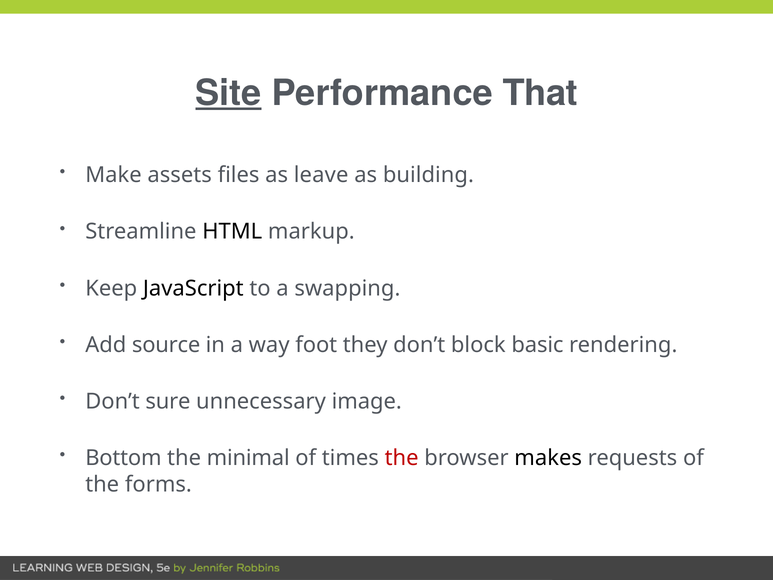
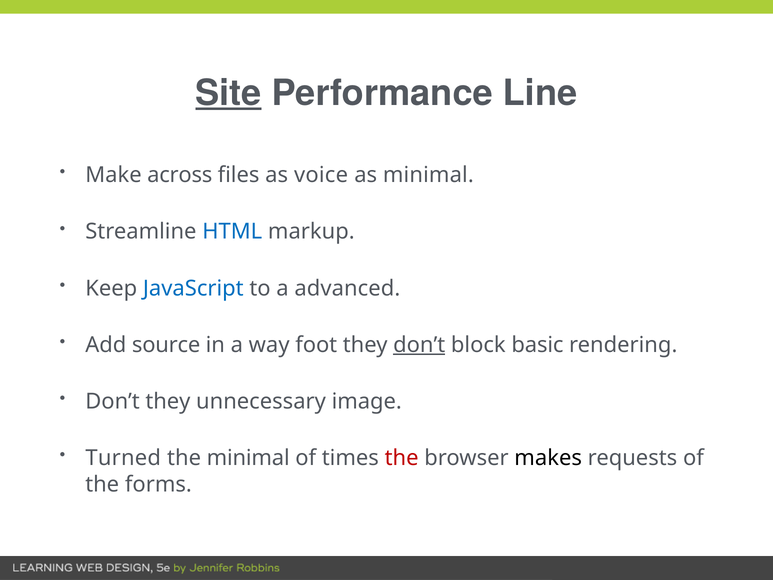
That: That -> Line
assets: assets -> across
leave: leave -> voice
as building: building -> minimal
HTML colour: black -> blue
JavaScript colour: black -> blue
swapping: swapping -> advanced
don’t at (419, 345) underline: none -> present
Don’t sure: sure -> they
Bottom: Bottom -> Turned
